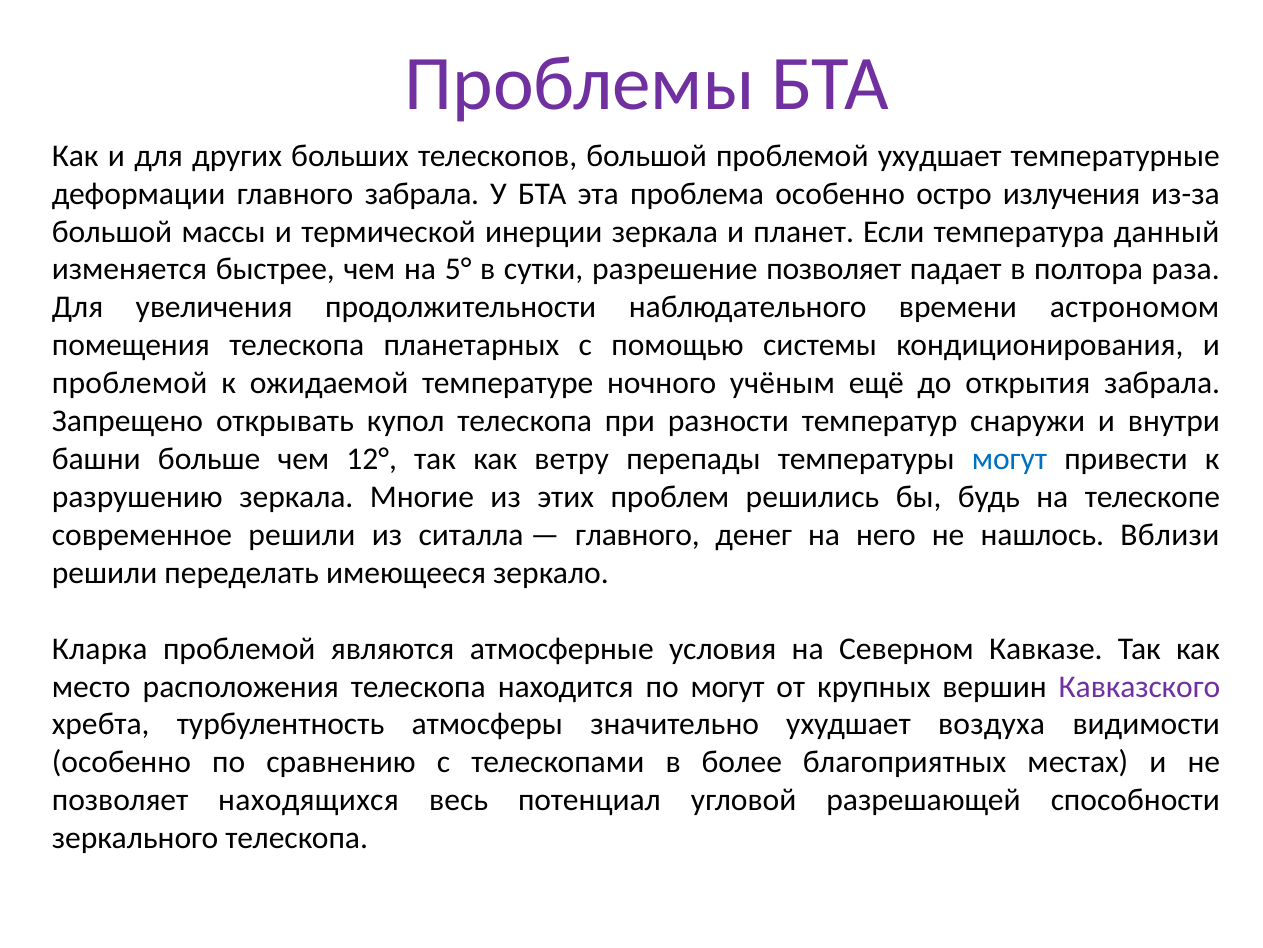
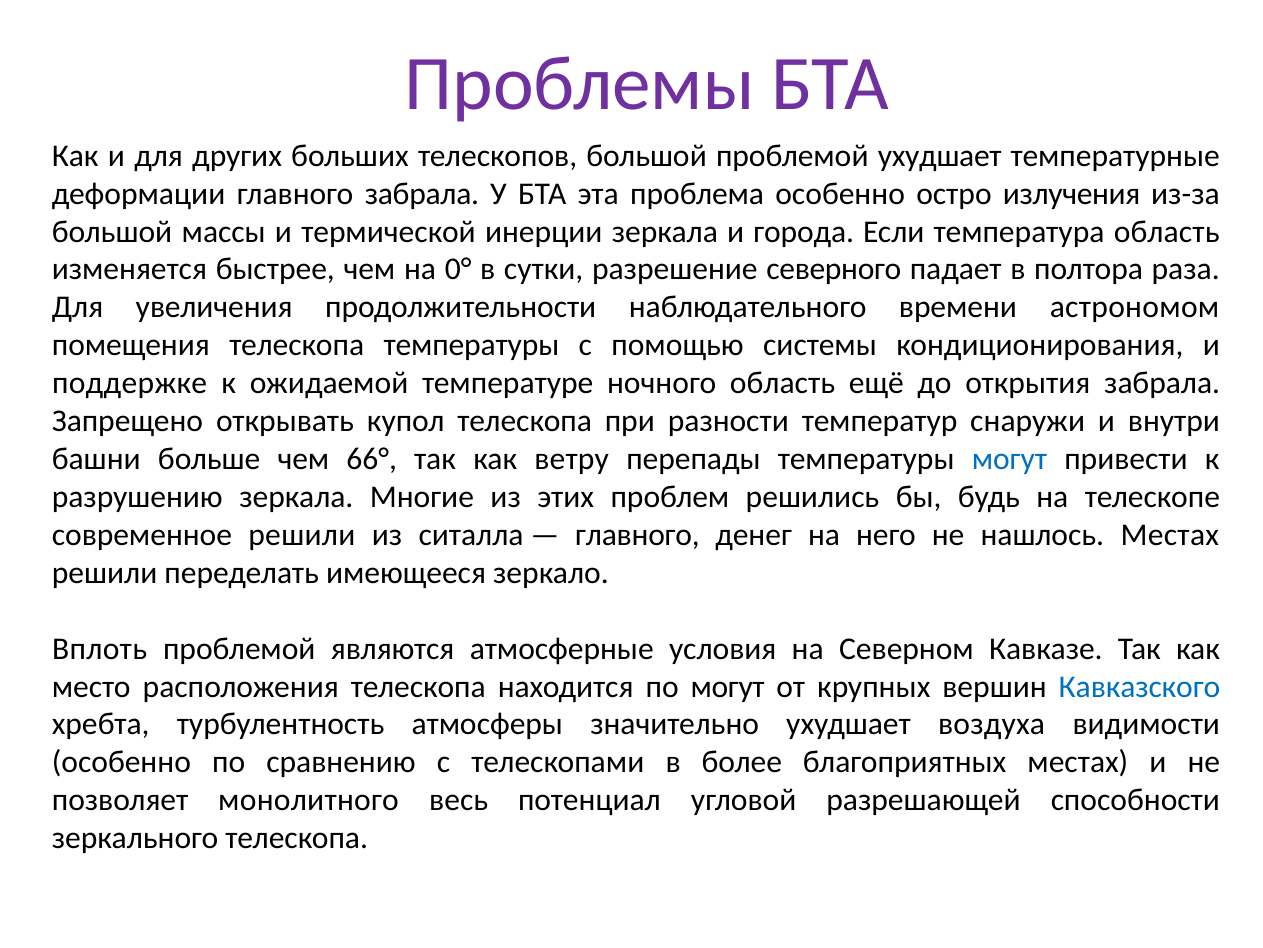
планет: планет -> города
температура данный: данный -> область
5°: 5° -> 0°
разрешение позволяет: позволяет -> северного
телескопа планетарных: планетарных -> температуры
проблемой at (130, 383): проблемой -> поддержке
ночного учёным: учёным -> область
12°: 12° -> 66°
нашлось Вблизи: Вблизи -> Местах
Кларка: Кларка -> Вплоть
Кавказского colour: purple -> blue
находящихся: находящихся -> монолитного
